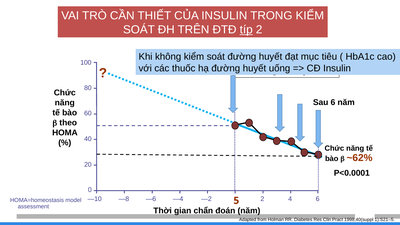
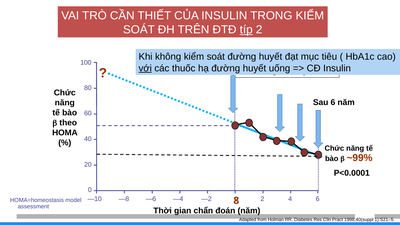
với underline: none -> present
~62%: ~62% -> ~99%
5: 5 -> 8
